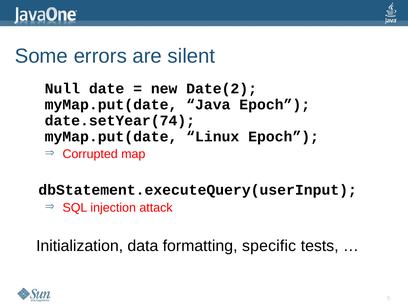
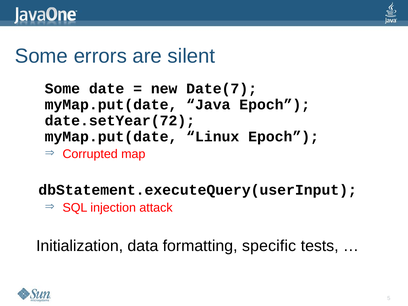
Null at (62, 89): Null -> Some
Date(2: Date(2 -> Date(7
date.setYear(74: date.setYear(74 -> date.setYear(72
